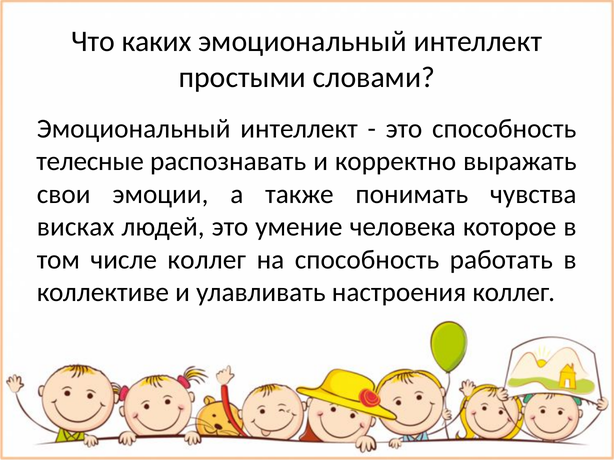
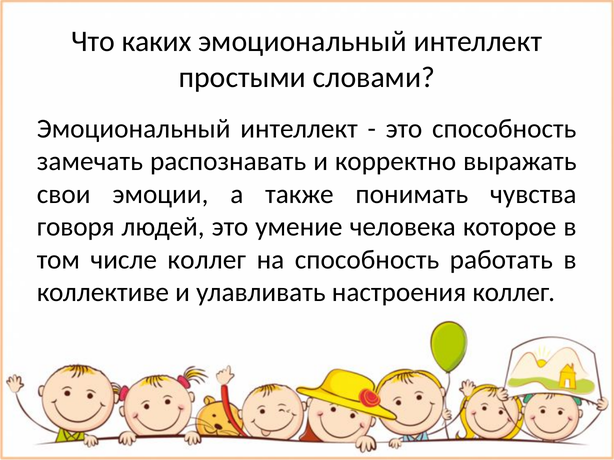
телесные: телесные -> замечать
висках: висках -> говоря
